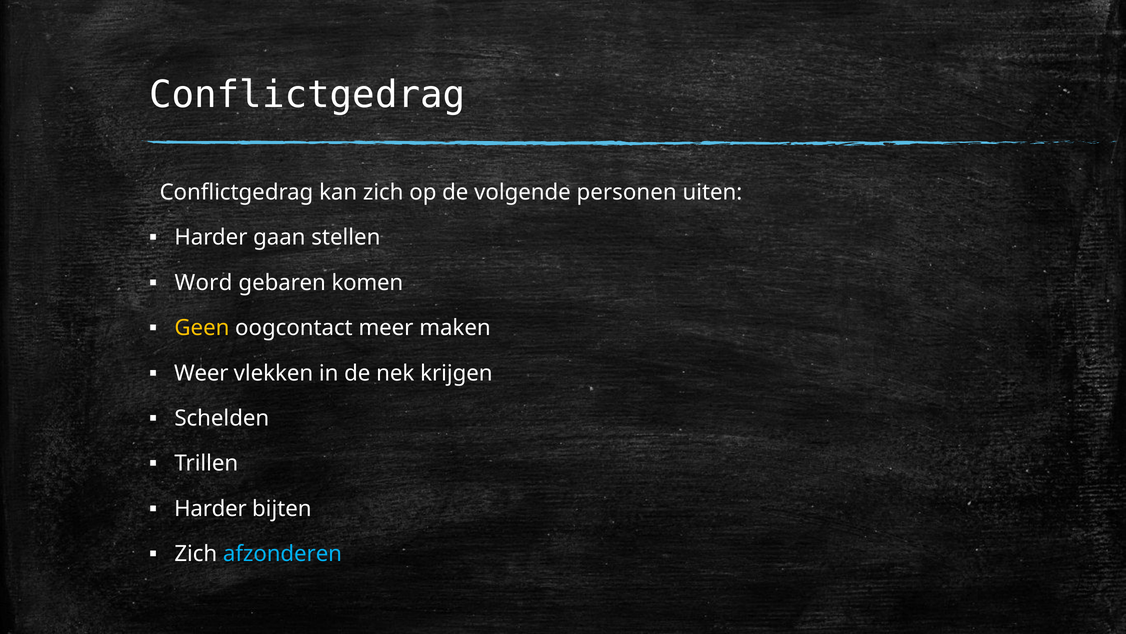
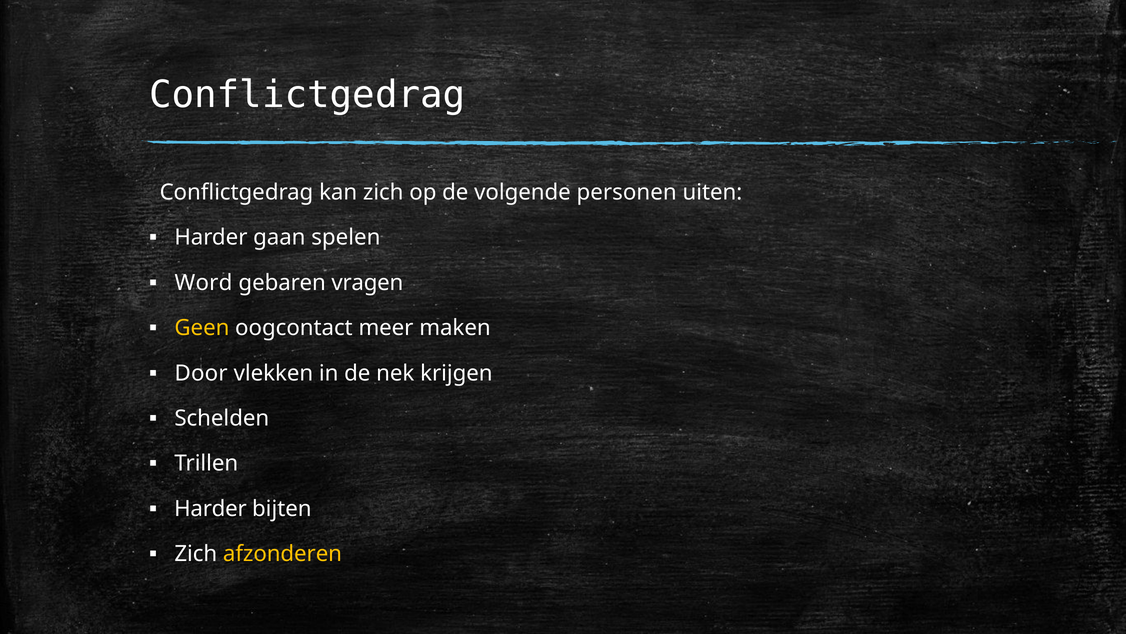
stellen: stellen -> spelen
komen: komen -> vragen
Weer: Weer -> Door
afzonderen colour: light blue -> yellow
